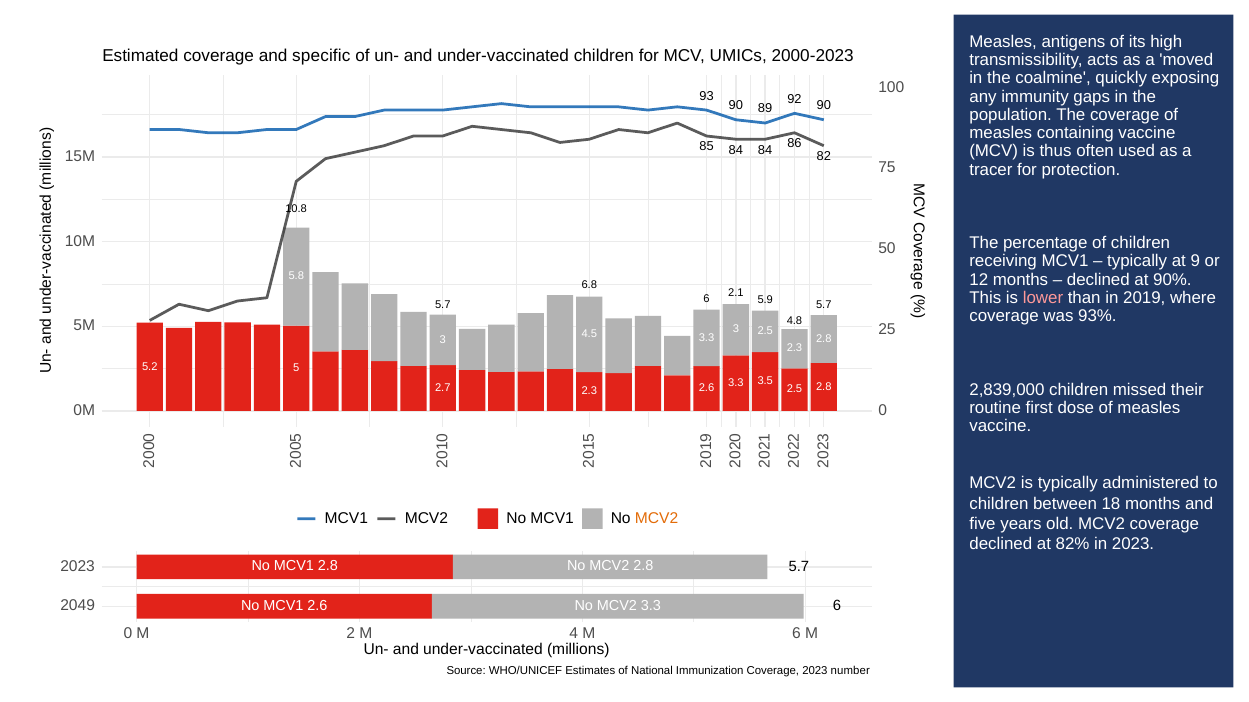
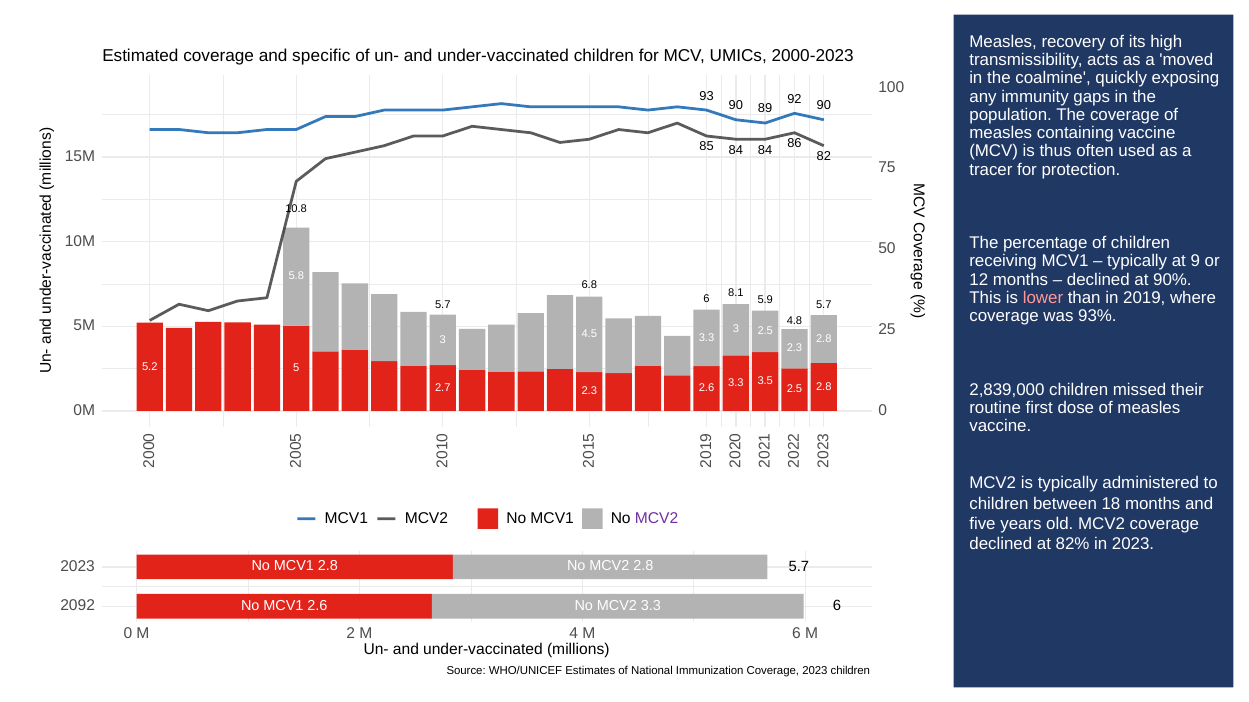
antigens: antigens -> recovery
2.1: 2.1 -> 8.1
MCV2 at (657, 518) colour: orange -> purple
2049: 2049 -> 2092
2023 number: number -> children
